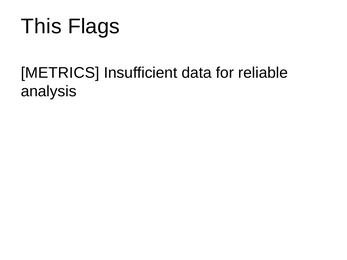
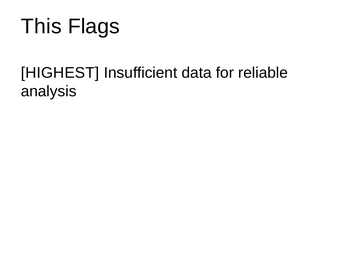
METRICS: METRICS -> HIGHEST
